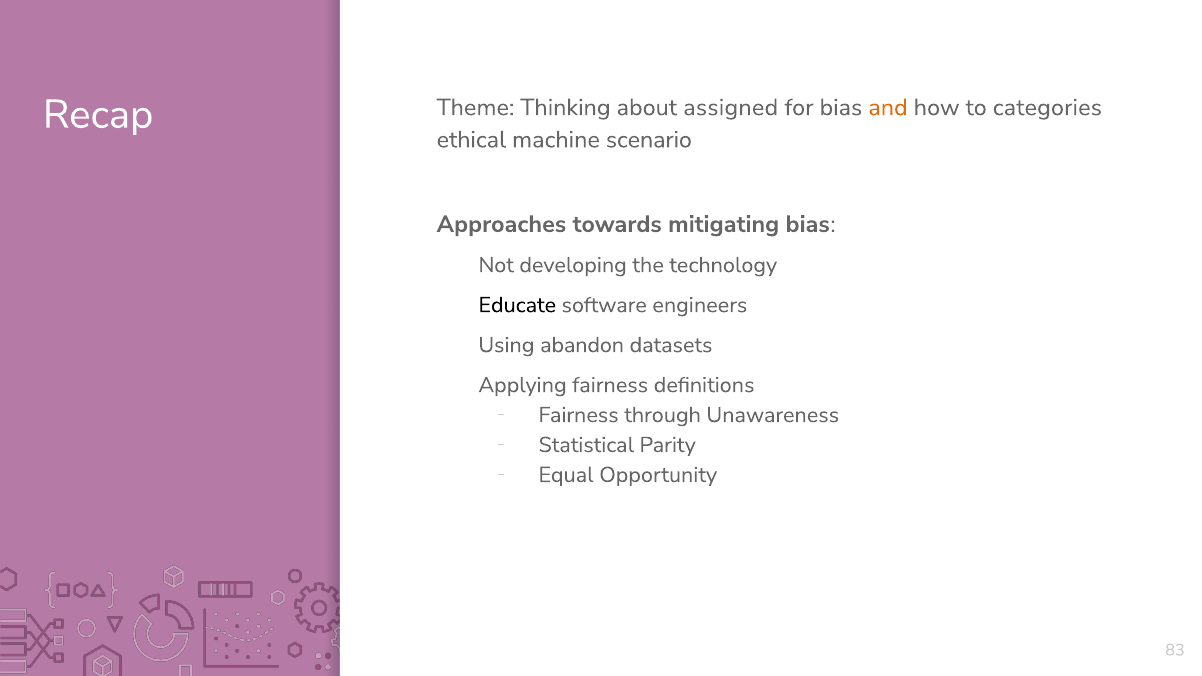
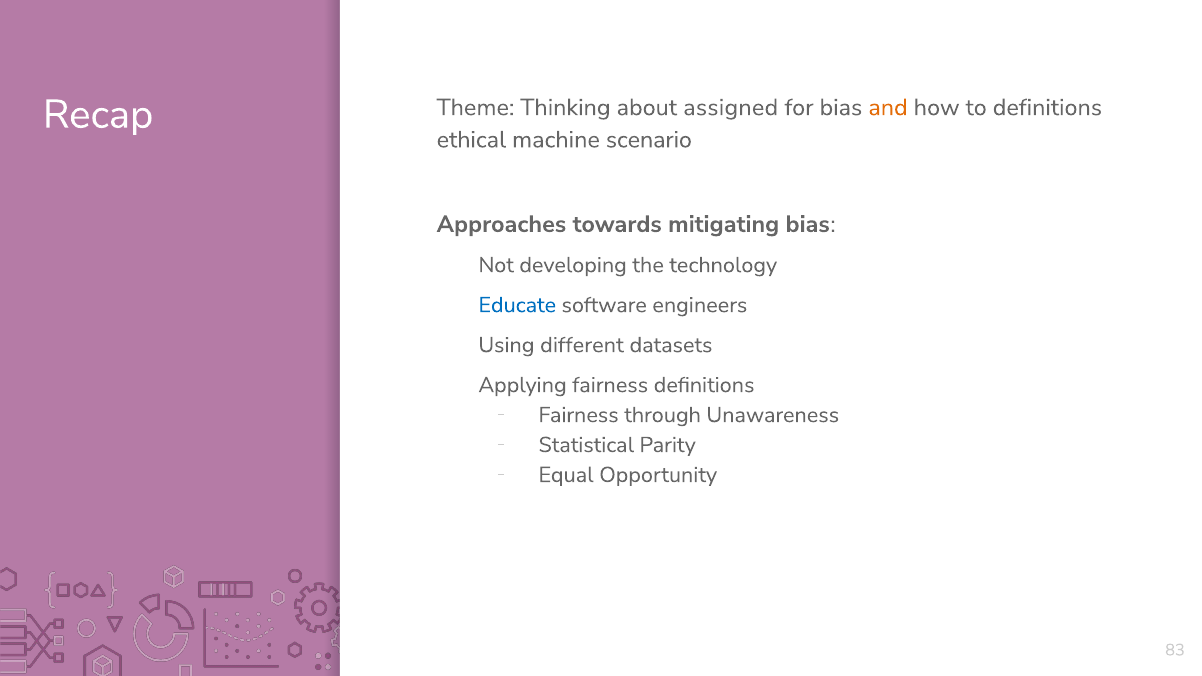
to categories: categories -> definitions
Educate colour: black -> blue
abandon: abandon -> different
